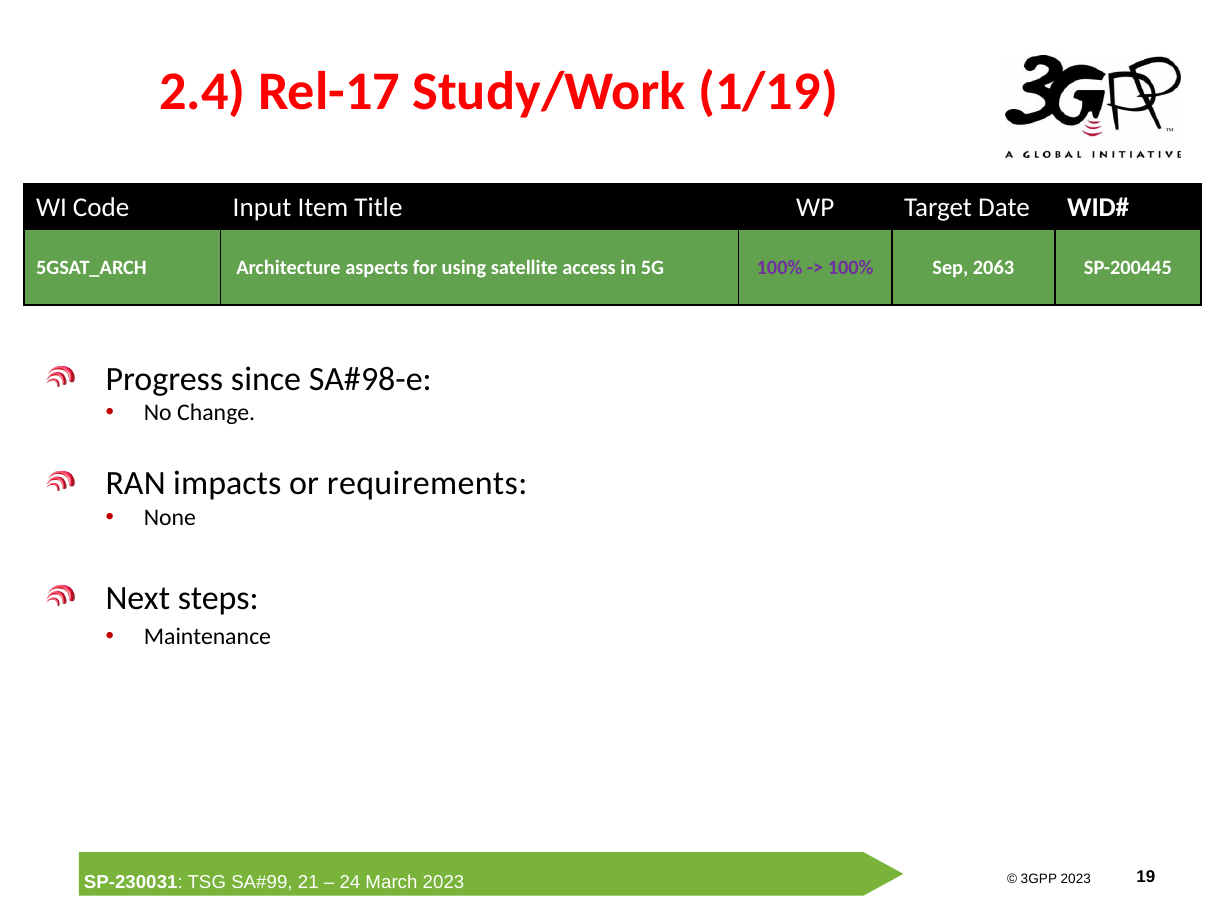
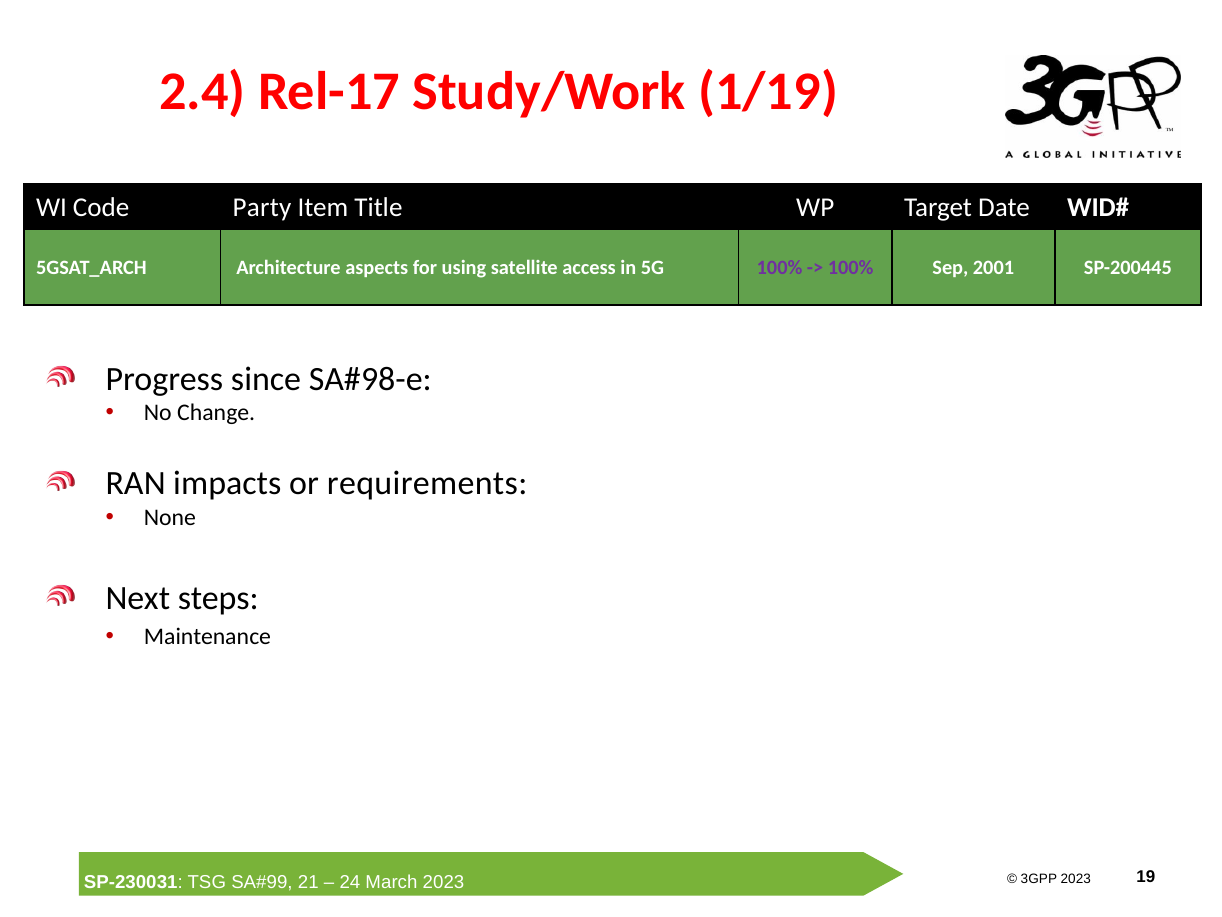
Input: Input -> Party
2063: 2063 -> 2001
